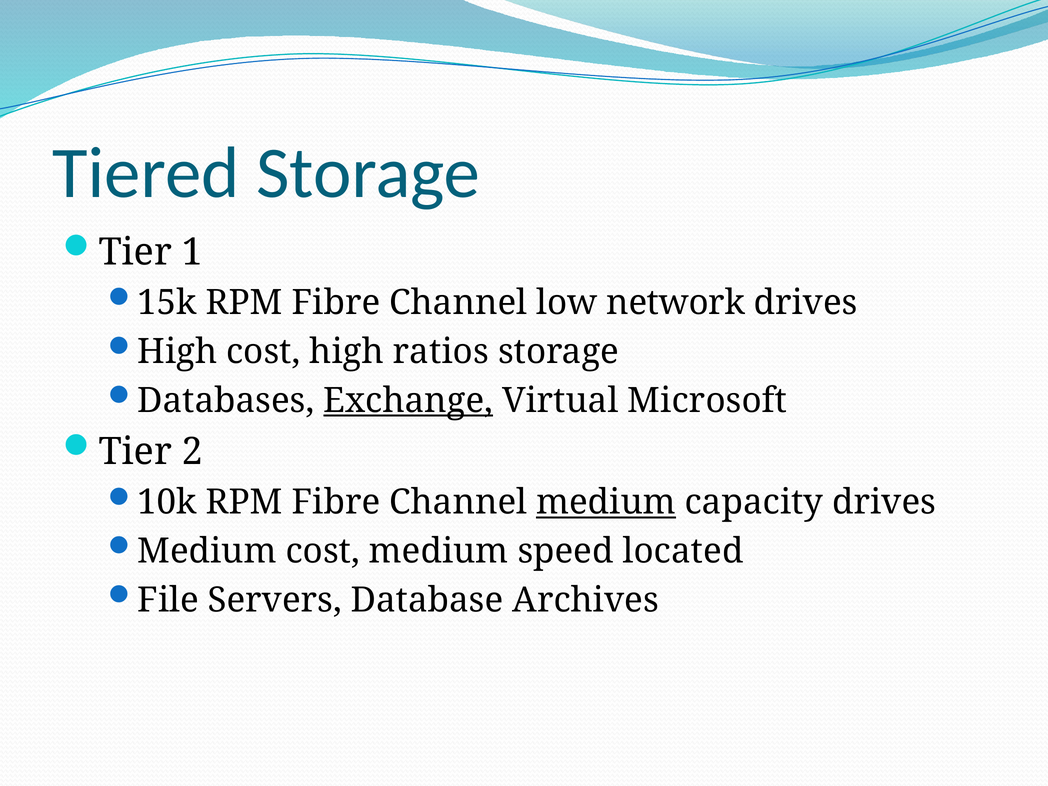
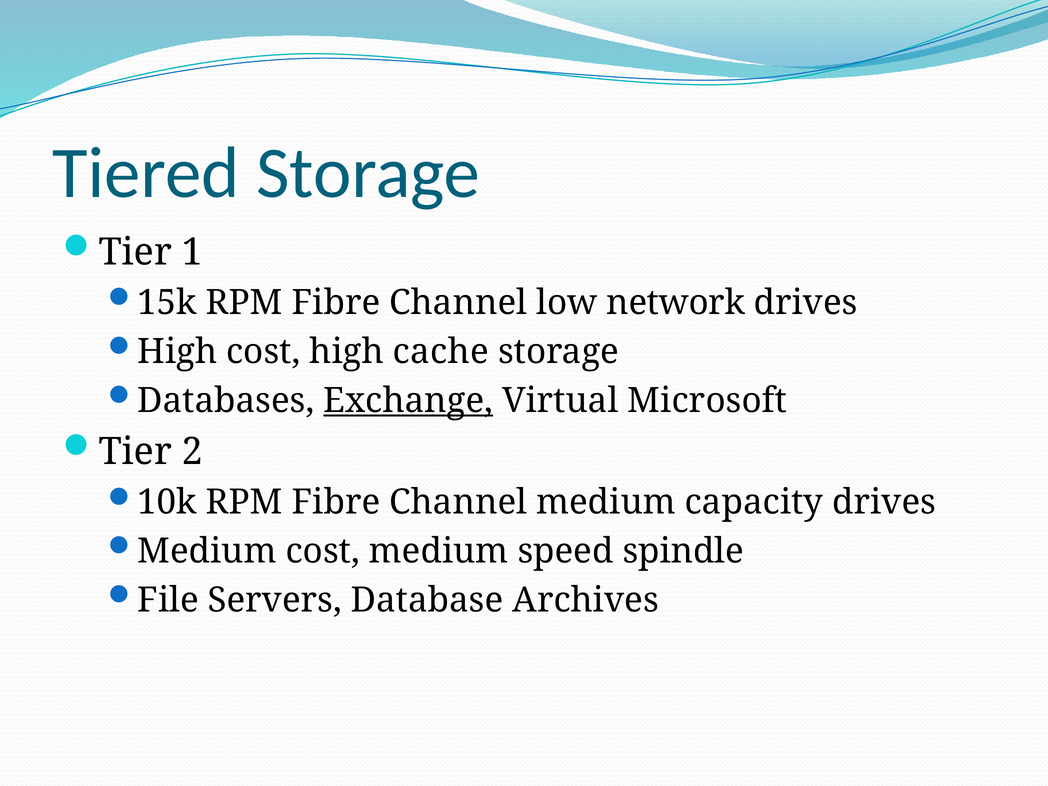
ratios: ratios -> cache
medium at (606, 502) underline: present -> none
located: located -> spindle
